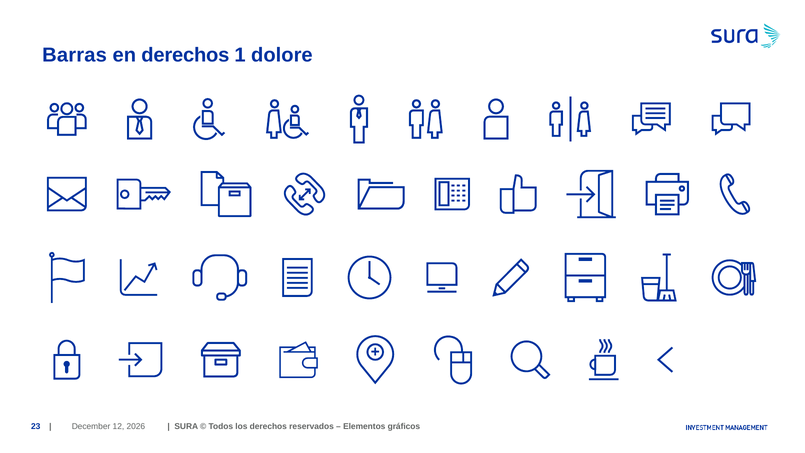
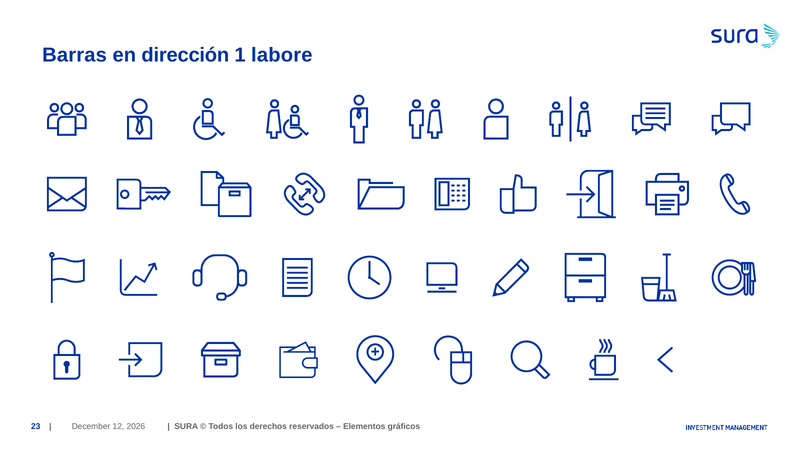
en derechos: derechos -> dirección
dolore: dolore -> labore
